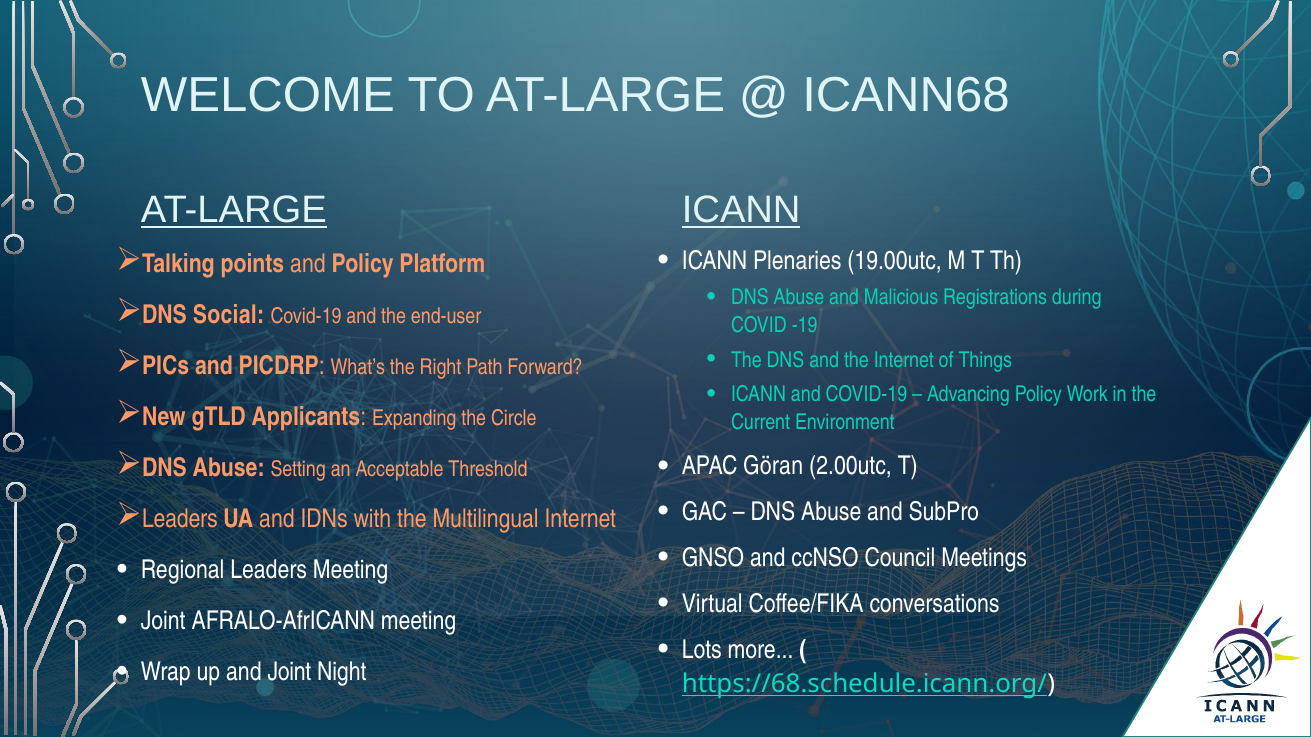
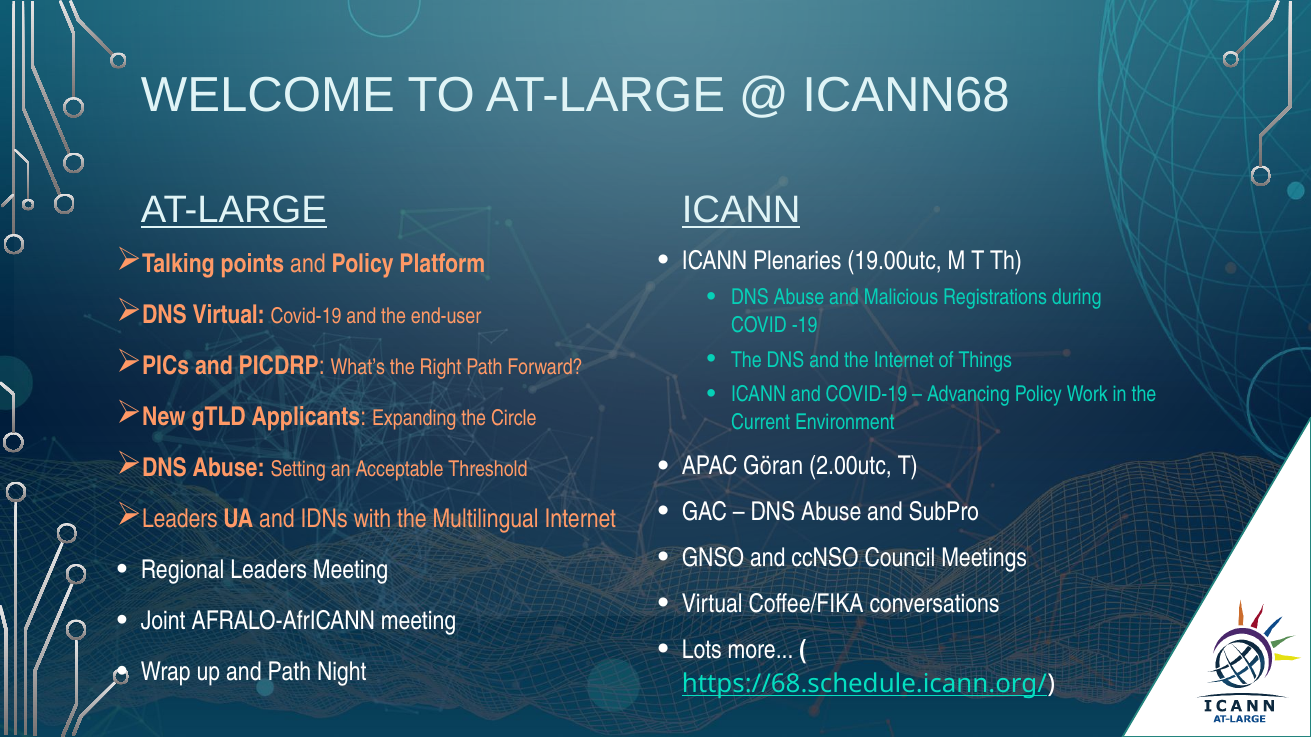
DNS Social: Social -> Virtual
and Joint: Joint -> Path
